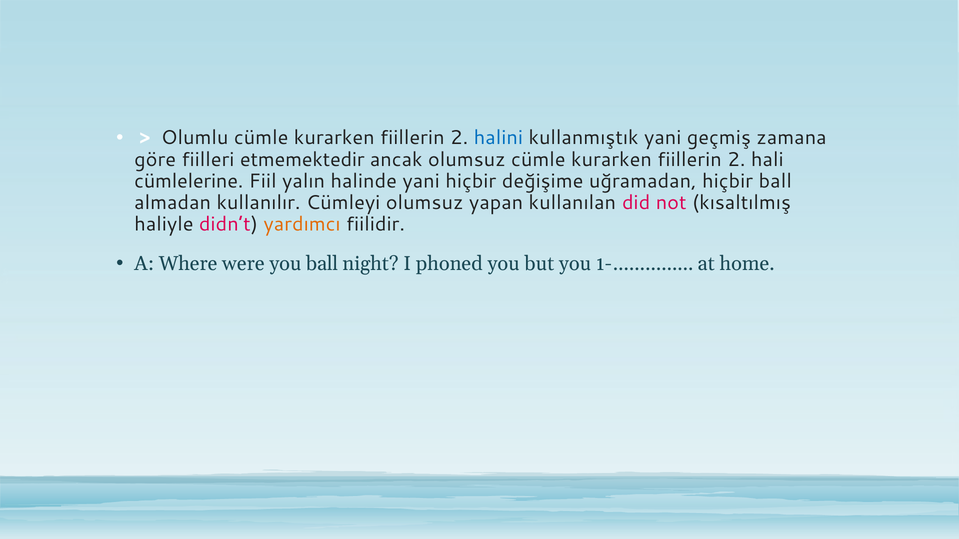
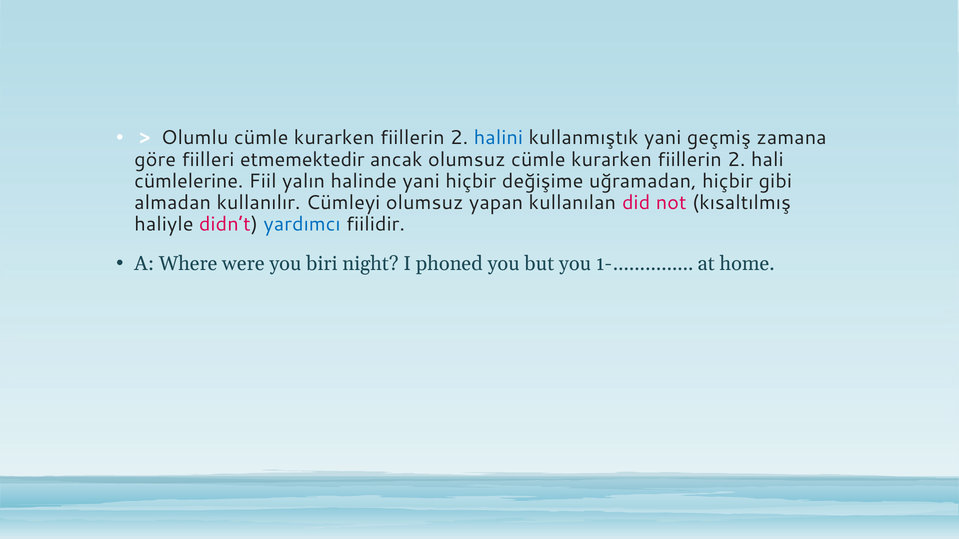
hiçbir ball: ball -> gibi
yardımcı colour: orange -> blue
you ball: ball -> biri
